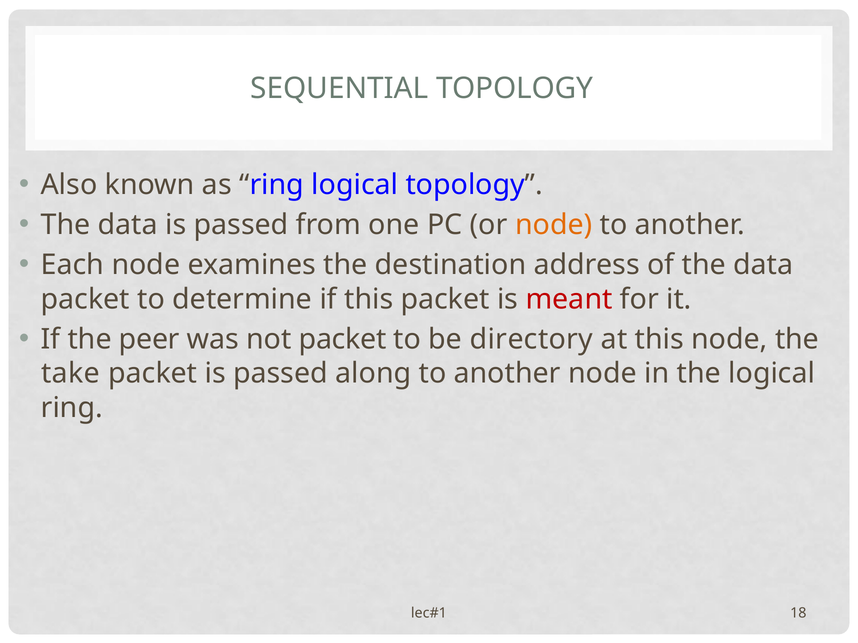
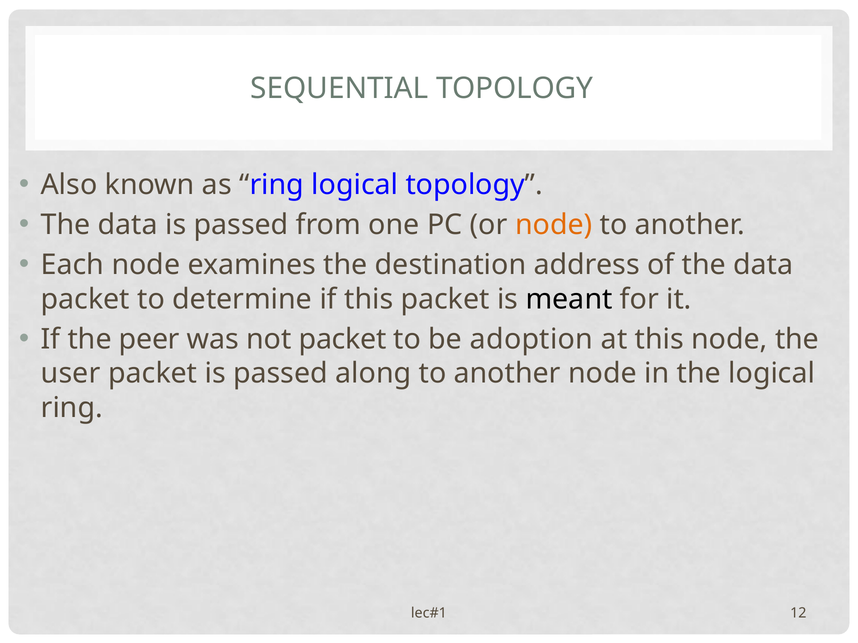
meant colour: red -> black
directory: directory -> adoption
take: take -> user
18: 18 -> 12
